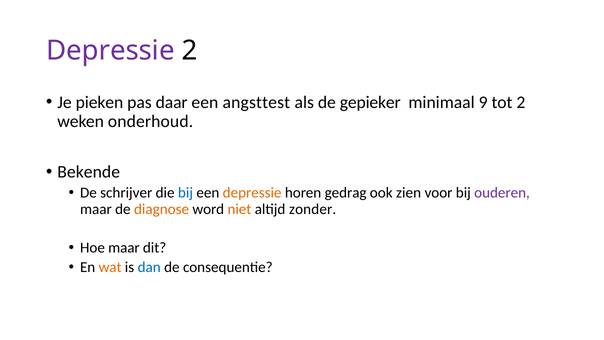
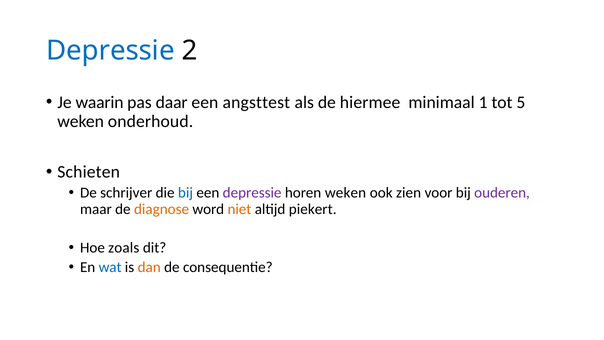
Depressie at (110, 51) colour: purple -> blue
pieken: pieken -> waarin
gepieker: gepieker -> hiermee
9: 9 -> 1
tot 2: 2 -> 5
Bekende: Bekende -> Schieten
depressie at (252, 193) colour: orange -> purple
horen gedrag: gedrag -> weken
zonder: zonder -> piekert
Hoe maar: maar -> zoals
wat colour: orange -> blue
dan colour: blue -> orange
